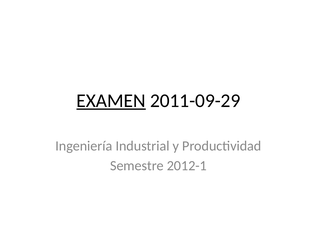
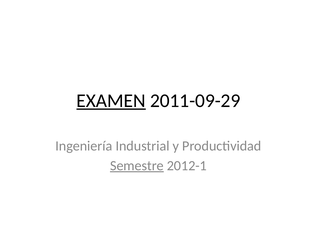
Semestre underline: none -> present
